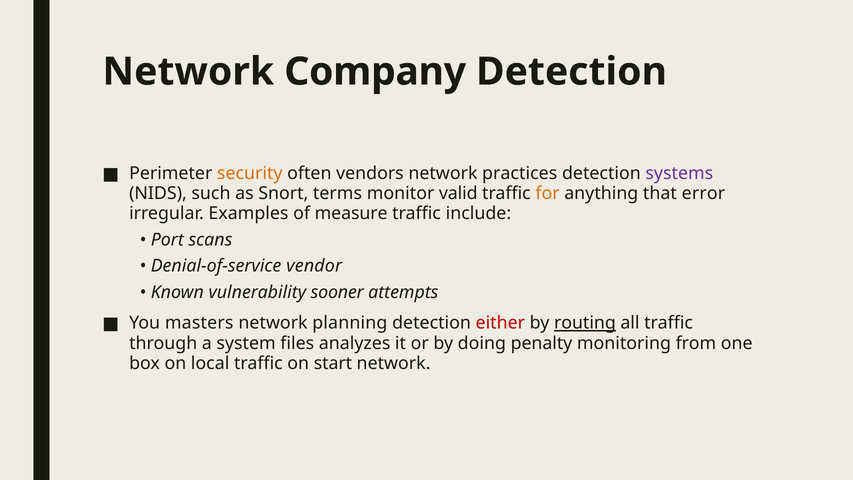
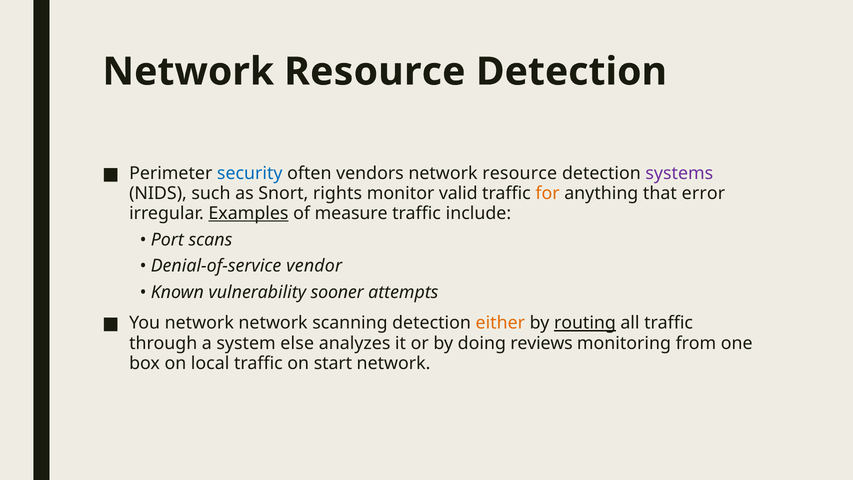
Company at (375, 72): Company -> Resource
security colour: orange -> blue
practices at (520, 173): practices -> resource
terms: terms -> rights
Examples underline: none -> present
You masters: masters -> network
planning: planning -> scanning
either colour: red -> orange
files: files -> else
penalty: penalty -> reviews
